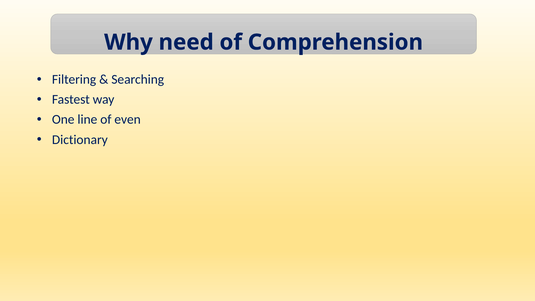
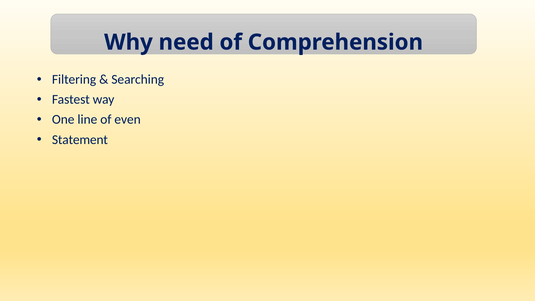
Dictionary: Dictionary -> Statement
